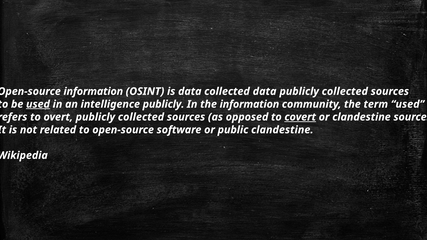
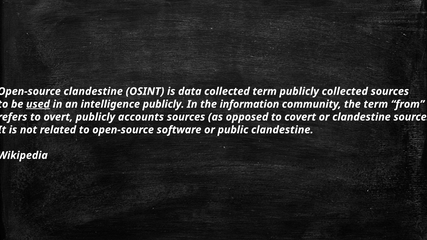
information at (93, 91): information -> clandestine
collected data: data -> term
term used: used -> from
overt publicly collected: collected -> accounts
covert underline: present -> none
